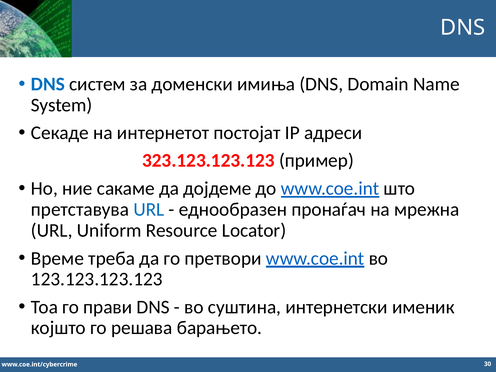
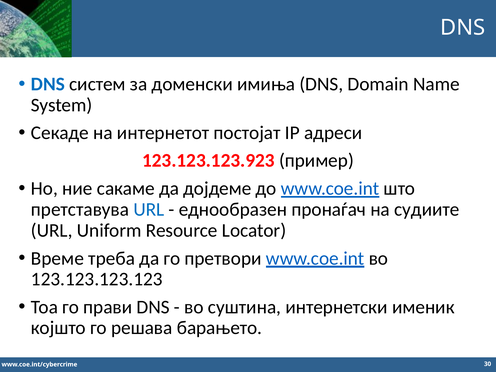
323.123.123.123: 323.123.123.123 -> 123.123.123.923
мрежна: мрежна -> судиите
